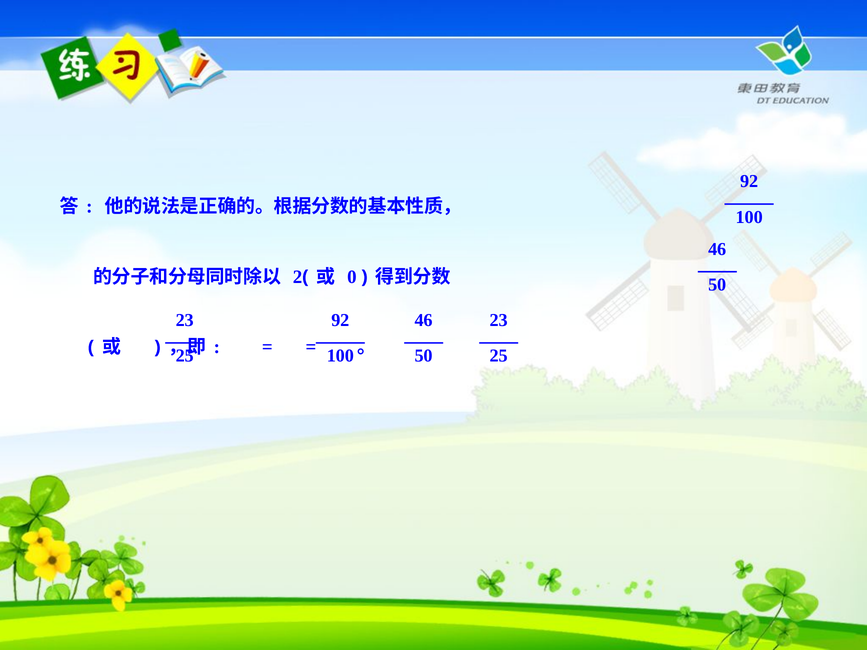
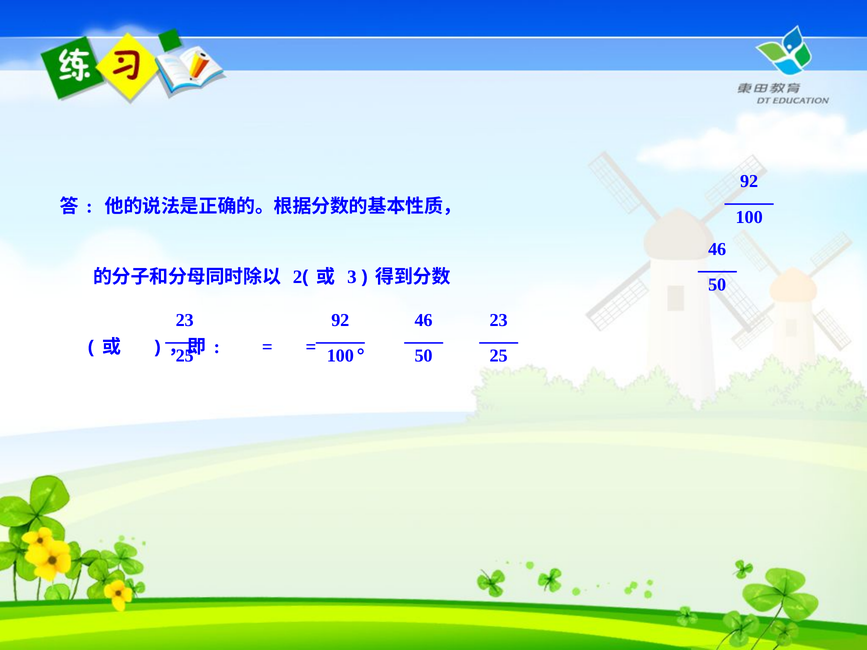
0: 0 -> 3
